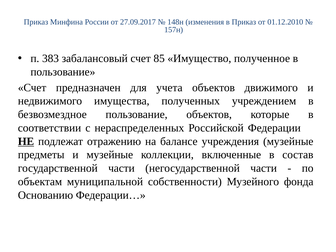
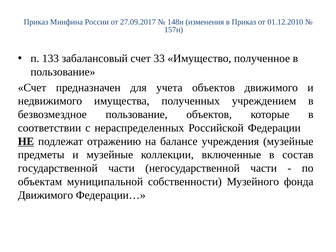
383: 383 -> 133
85: 85 -> 33
Основанию at (45, 195): Основанию -> Движимого
